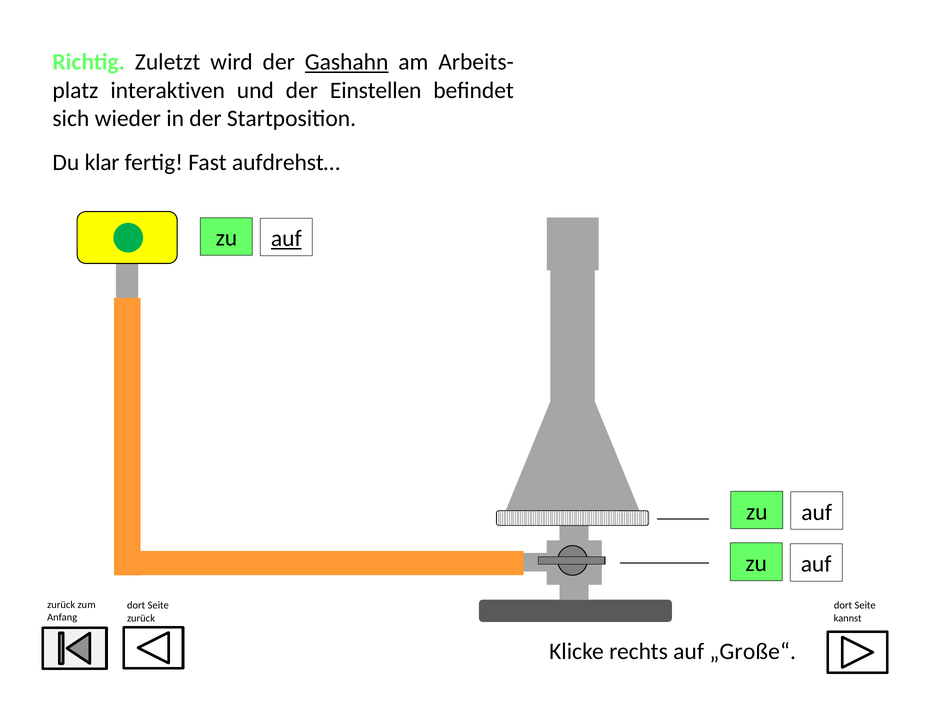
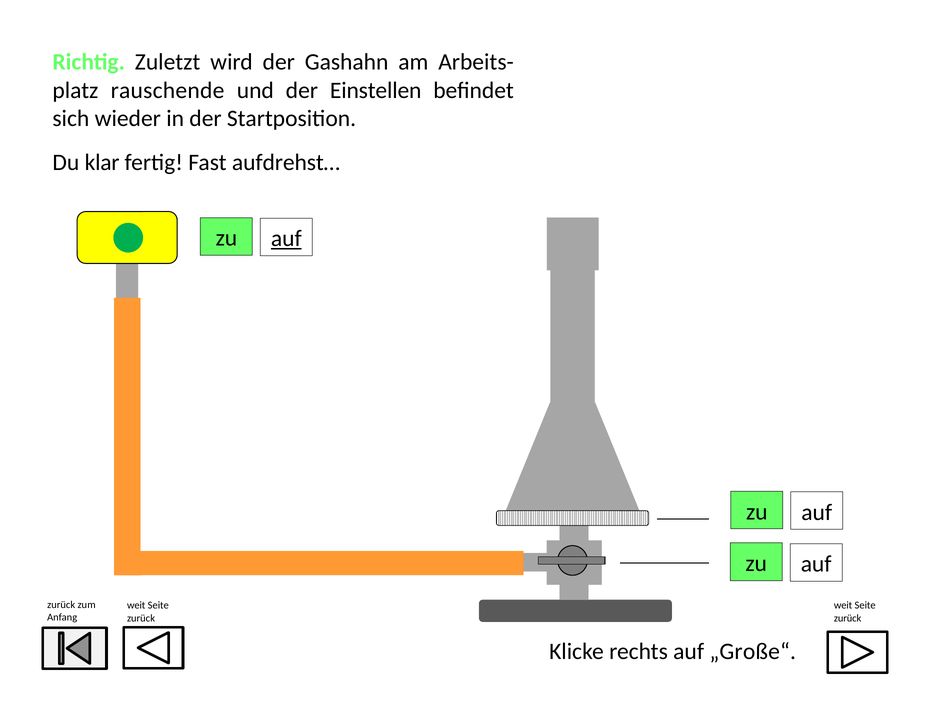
Gashahn underline: present -> none
interaktiven: interaktiven -> rauschende
dort at (136, 606): dort -> weit
dort at (843, 606): dort -> weit
kannst at (848, 618): kannst -> zurück
